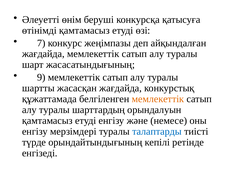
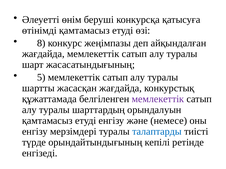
7: 7 -> 8
9: 9 -> 5
мемлекеттік at (158, 99) colour: orange -> purple
